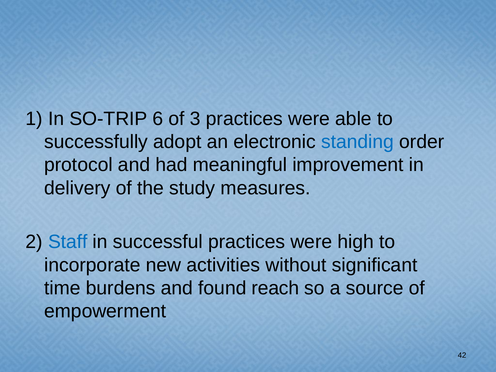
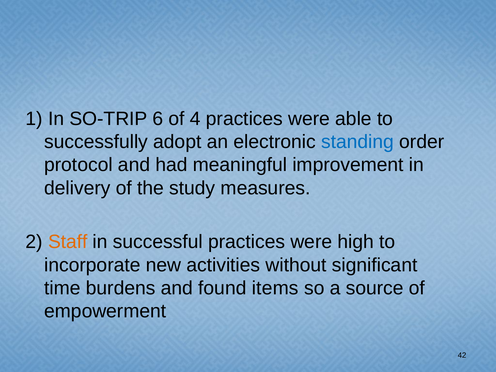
3: 3 -> 4
Staff colour: blue -> orange
reach: reach -> items
